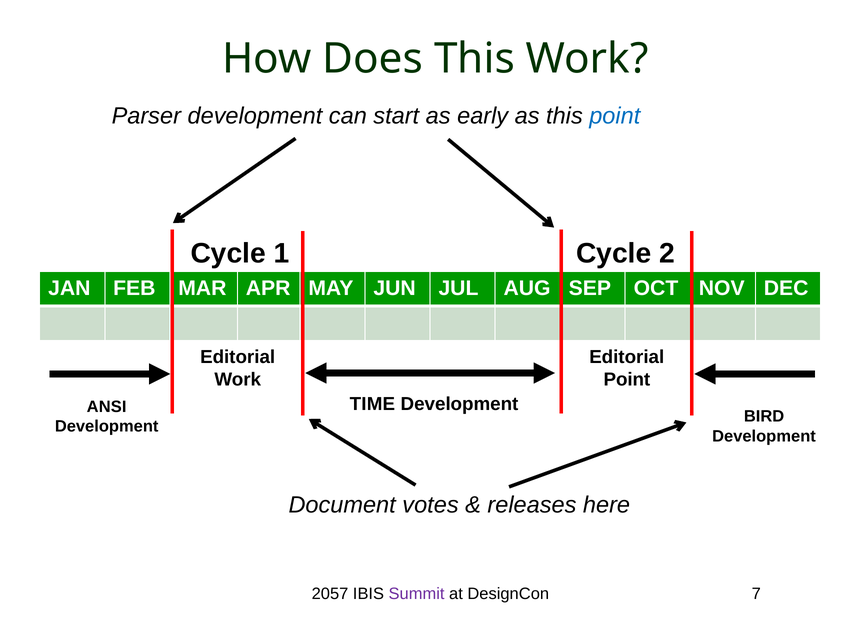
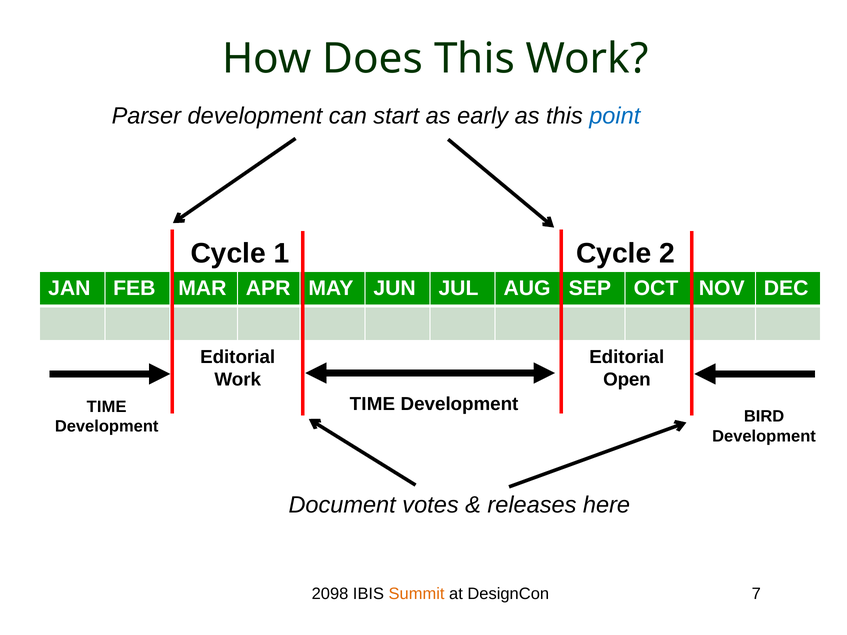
Point at (627, 380): Point -> Open
ANSI at (107, 407): ANSI -> TIME
2057: 2057 -> 2098
Summit colour: purple -> orange
